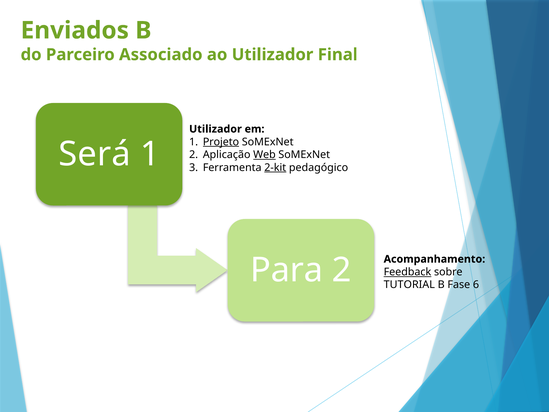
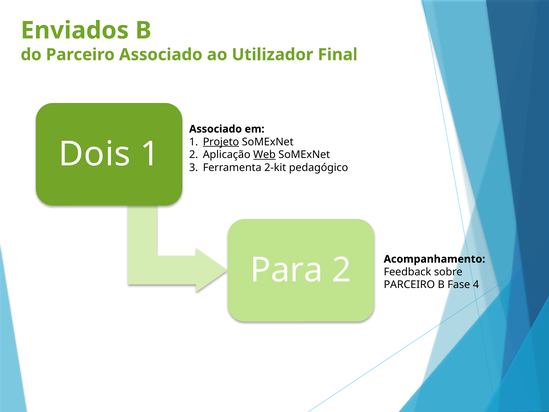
Utilizador at (215, 129): Utilizador -> Associado
Será: Será -> Dois
2-kit underline: present -> none
Feedback underline: present -> none
TUTORIAL at (409, 285): TUTORIAL -> PARCEIRO
6: 6 -> 4
